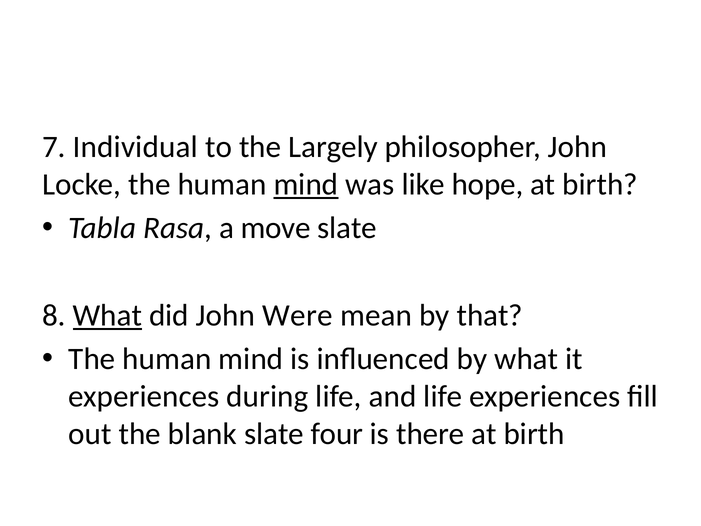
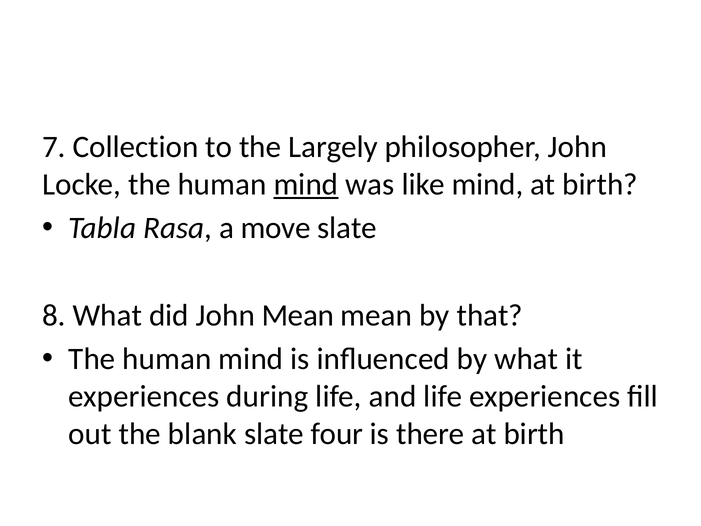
Individual: Individual -> Collection
like hope: hope -> mind
What at (107, 315) underline: present -> none
John Were: Were -> Mean
